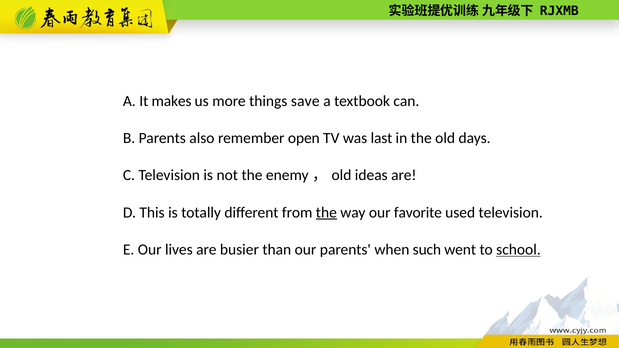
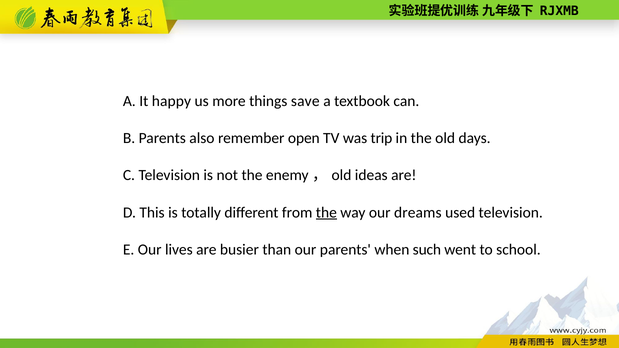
makes: makes -> happy
last: last -> trip
favorite: favorite -> dreams
school underline: present -> none
